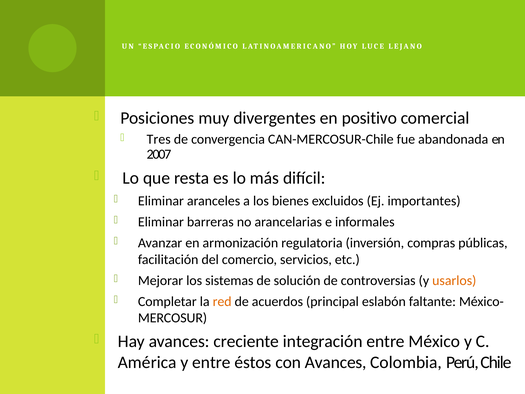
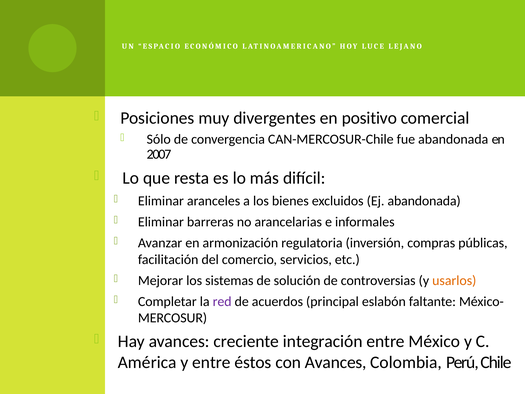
Tres: Tres -> Sólo
Ej importantes: importantes -> abandonada
red colour: orange -> purple
